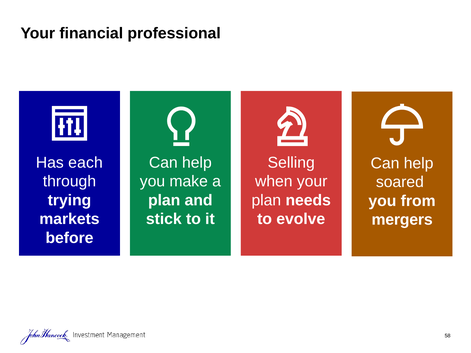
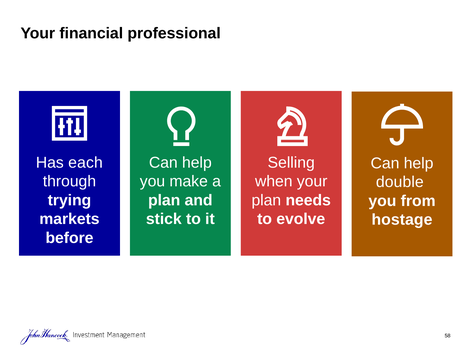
soared: soared -> double
mergers: mergers -> hostage
